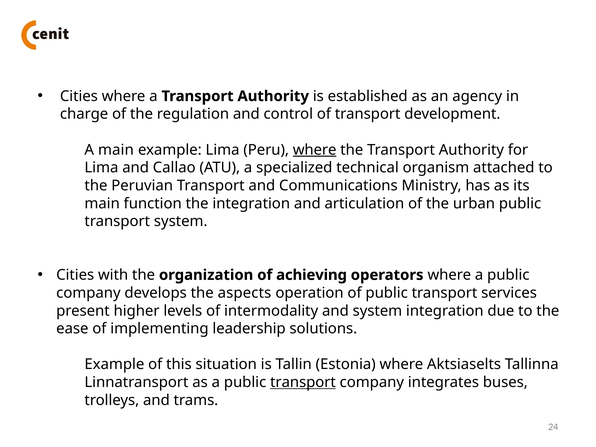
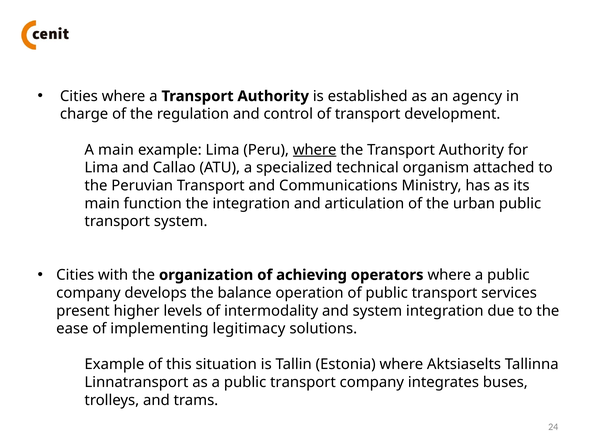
aspects: aspects -> balance
leadership: leadership -> legitimacy
transport at (303, 382) underline: present -> none
